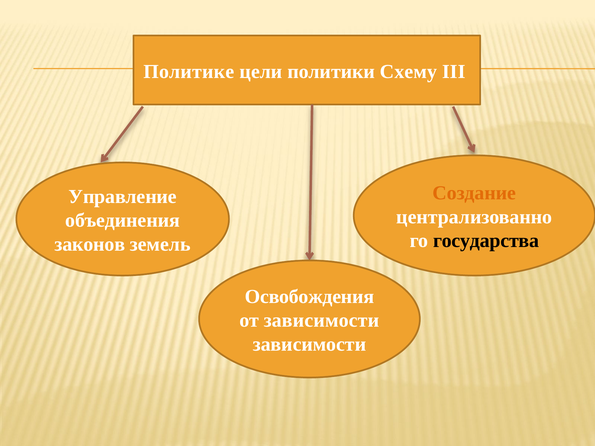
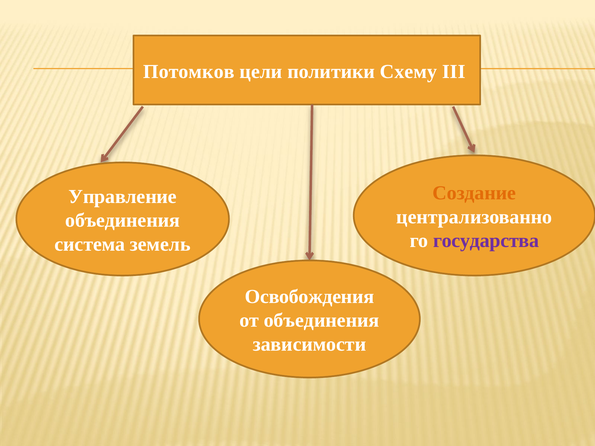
Политике: Политике -> Потомков
государства colour: black -> purple
законов: законов -> система
от зависимости: зависимости -> объединения
